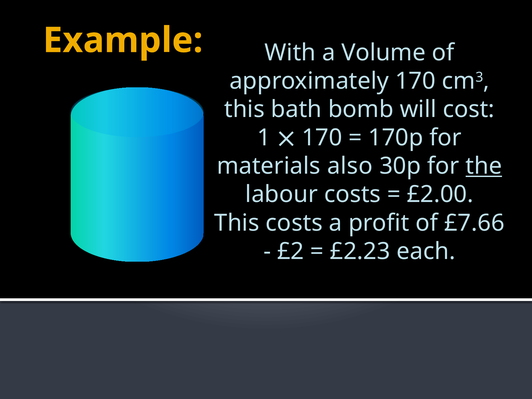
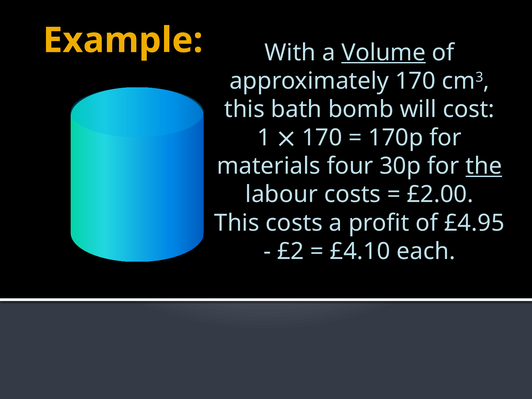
Volume underline: none -> present
also: also -> four
£7.66: £7.66 -> £4.95
£2.23: £2.23 -> £4.10
